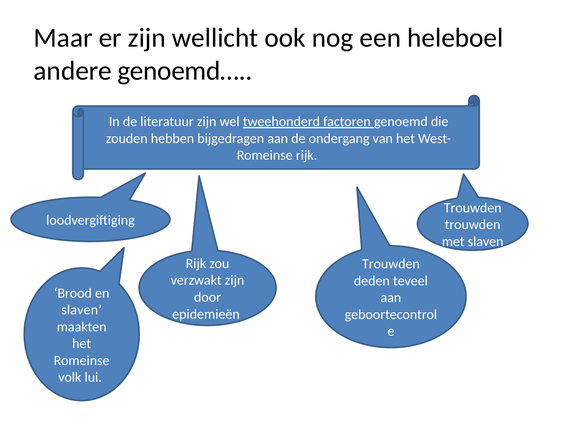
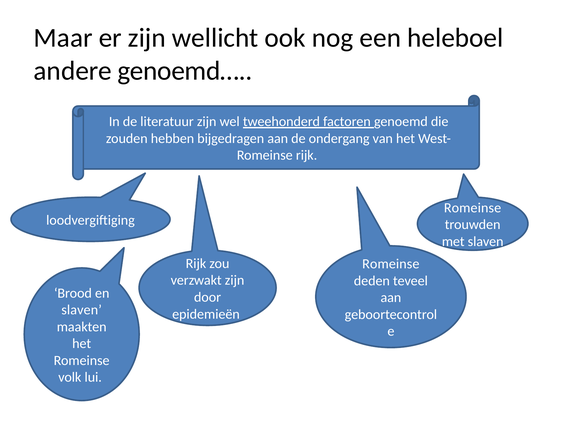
Trouwden at (473, 208): Trouwden -> Romeinse
Trouwden at (391, 264): Trouwden -> Romeinse
